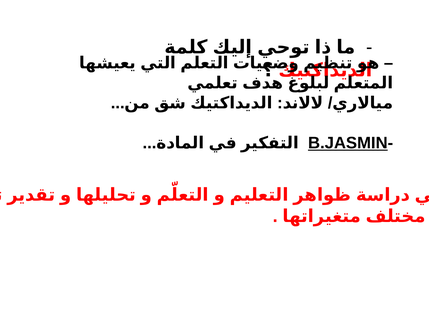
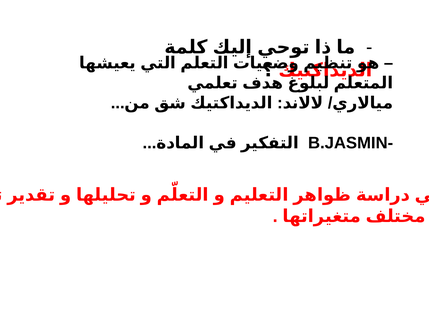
B.JASMIN underline: present -> none
